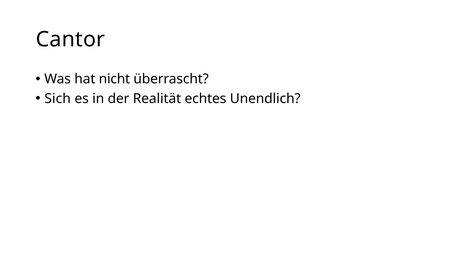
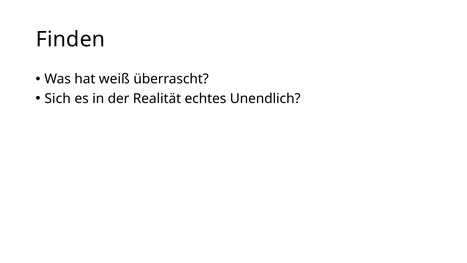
Cantor: Cantor -> Finden
nicht: nicht -> weiß
